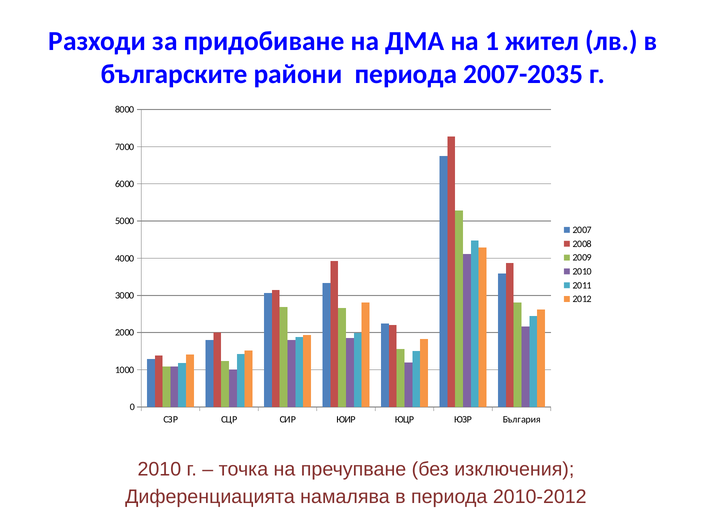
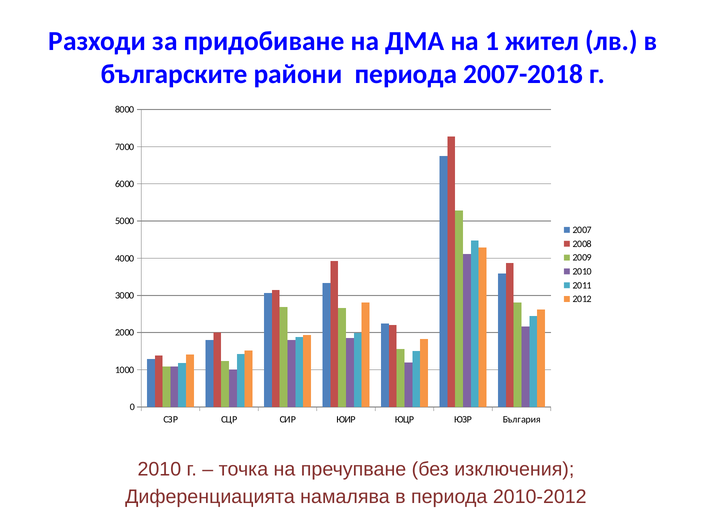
2007-2035: 2007-2035 -> 2007-2018
